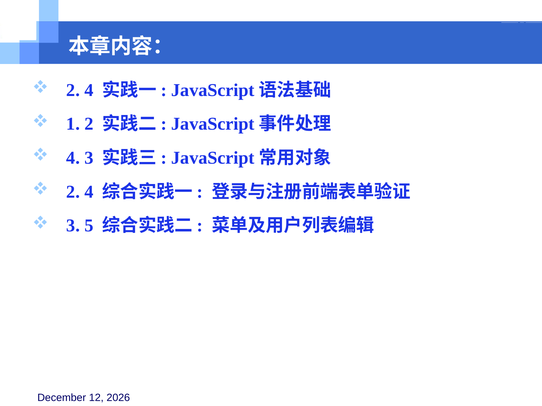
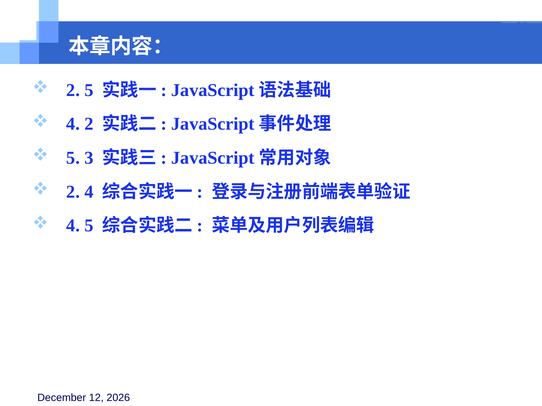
4 at (89, 90): 4 -> 5
1 at (73, 124): 1 -> 4
4 at (73, 158): 4 -> 5
3 at (73, 226): 3 -> 4
